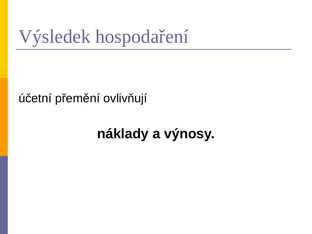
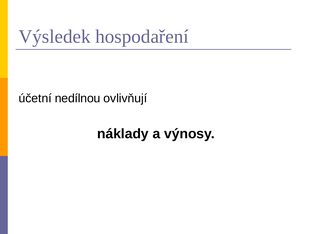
přemění: přemění -> nedílnou
